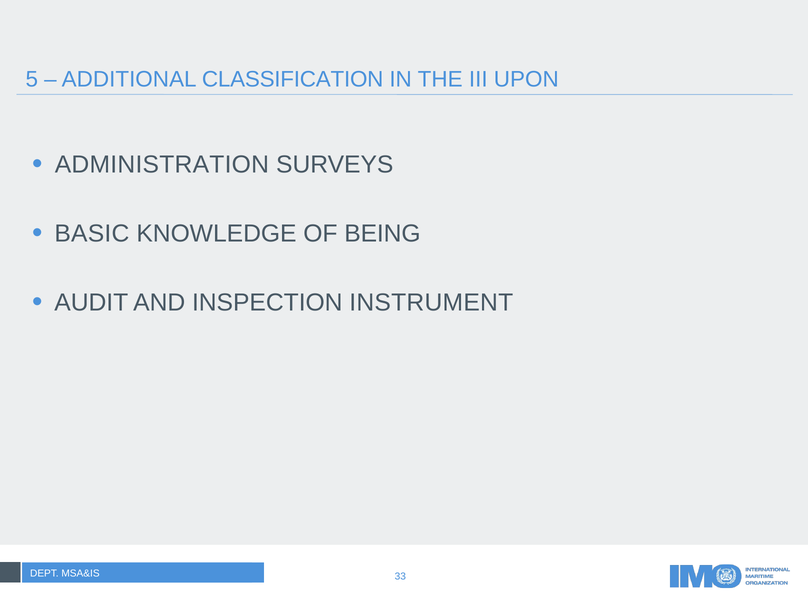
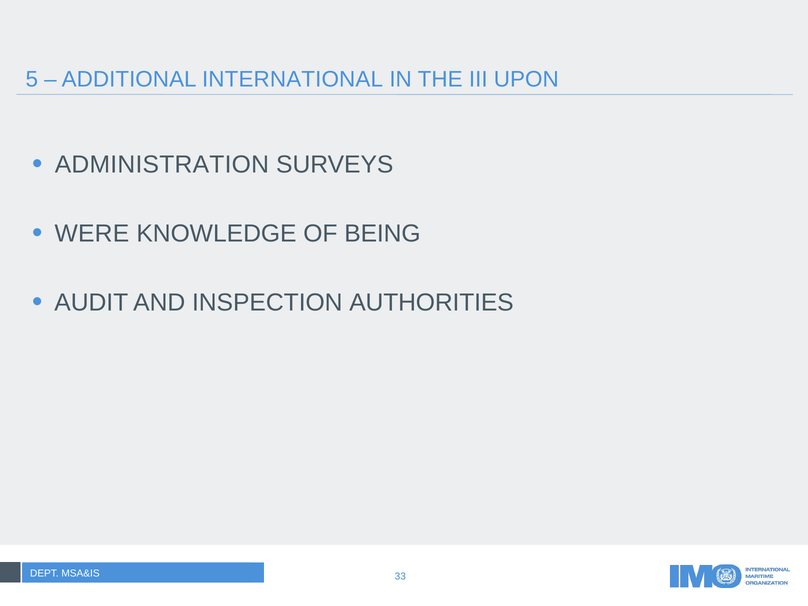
CLASSIFICATION: CLASSIFICATION -> INTERNATIONAL
BASIC: BASIC -> WERE
INSTRUMENT: INSTRUMENT -> AUTHORITIES
